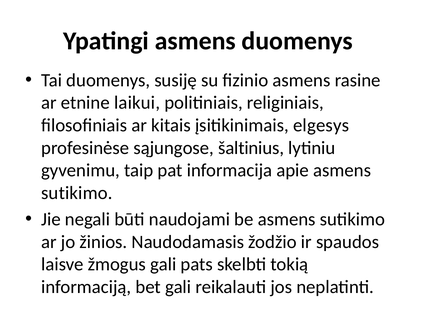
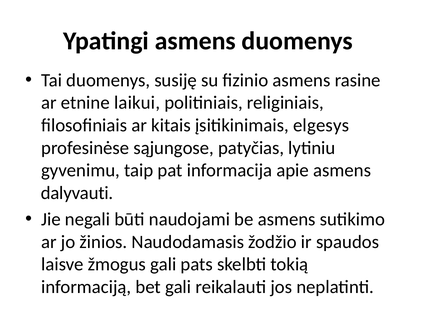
šaltinius: šaltinius -> patyčias
sutikimo at (77, 193): sutikimo -> dalyvauti
